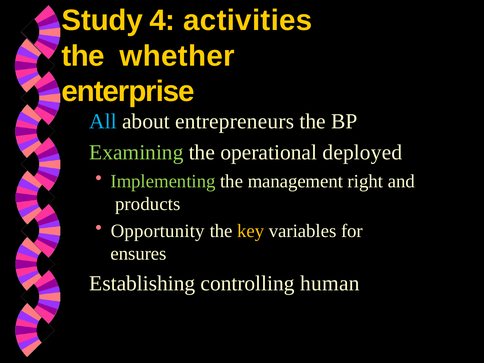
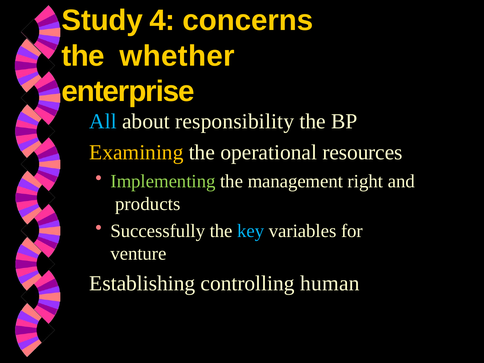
activities: activities -> concerns
entrepreneurs: entrepreneurs -> responsibility
Examining colour: light green -> yellow
deployed: deployed -> resources
Opportunity: Opportunity -> Successfully
key colour: yellow -> light blue
ensures: ensures -> venture
